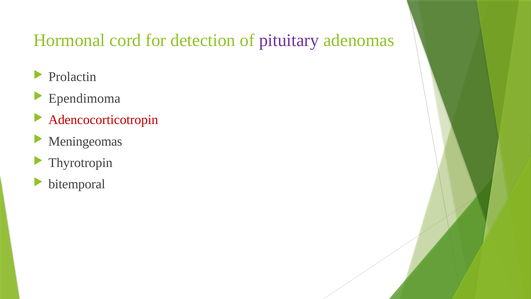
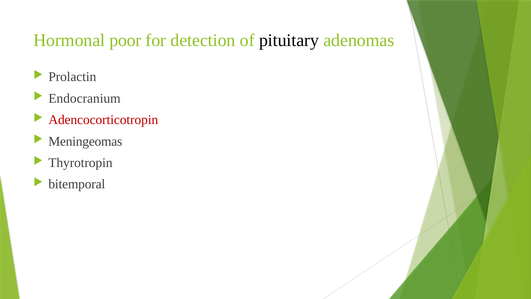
cord: cord -> poor
pituitary colour: purple -> black
Ependimoma: Ependimoma -> Endocranium
